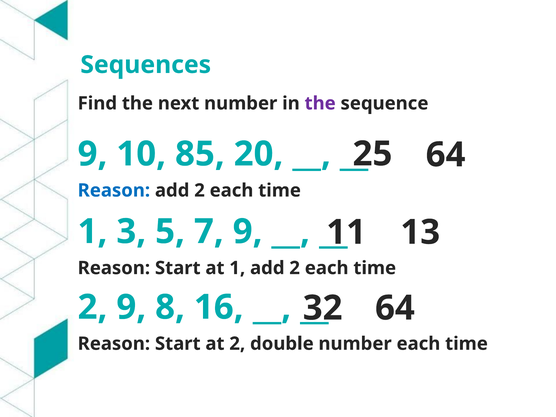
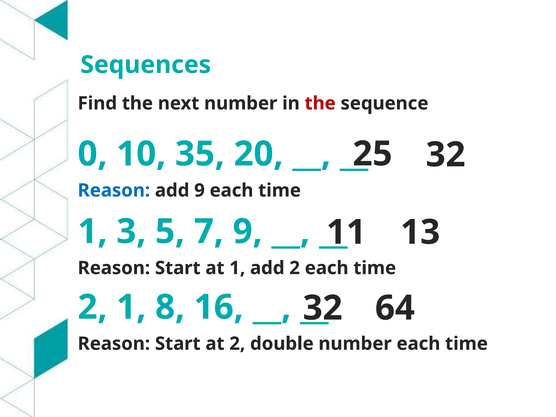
the at (320, 103) colour: purple -> red
64 at (446, 155): 64 -> 32
9 at (93, 154): 9 -> 0
85: 85 -> 35
2 at (200, 190): 2 -> 9
2 9: 9 -> 1
